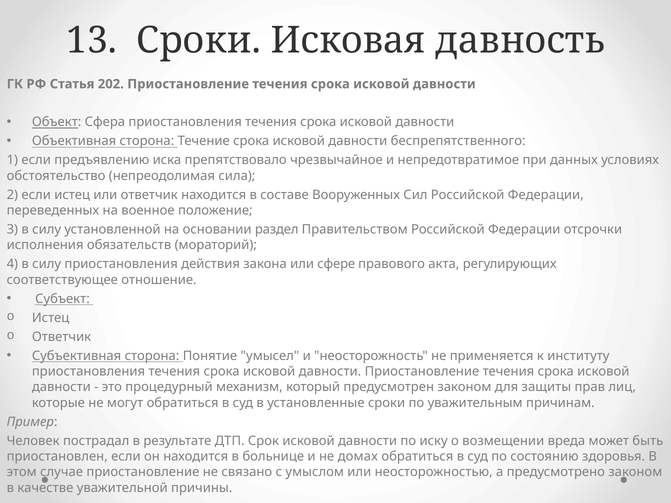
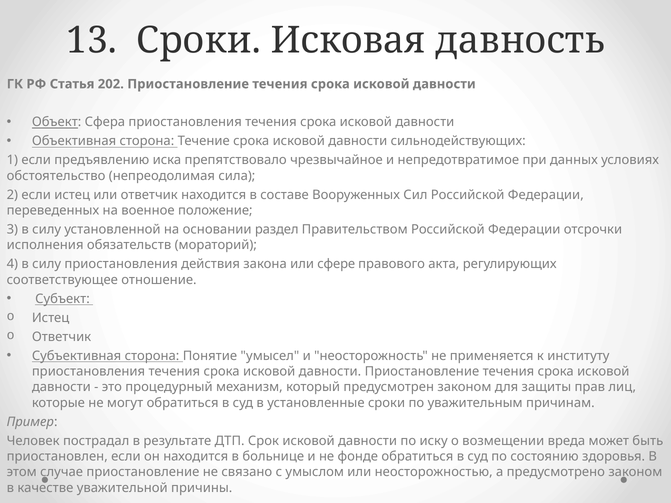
беспрепятственного: беспрепятственного -> сильнодействующих
домах: домах -> фонде
